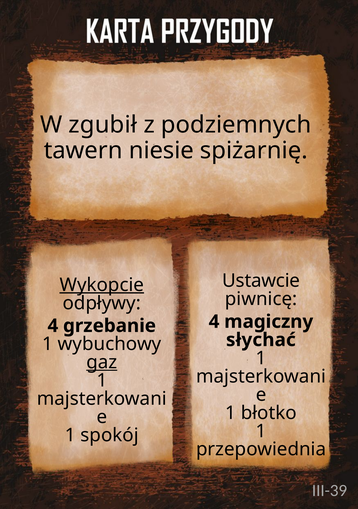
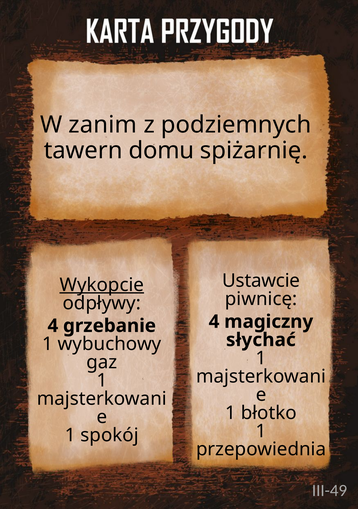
zgubił: zgubił -> zanim
niesie: niesie -> domu
gaz underline: present -> none
III-39: III-39 -> III-49
